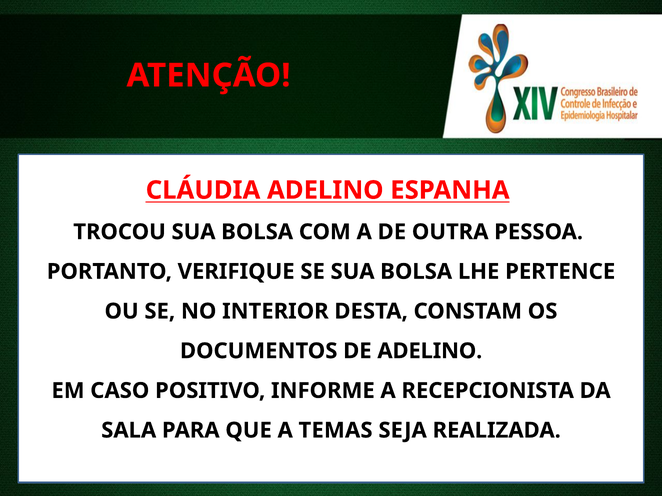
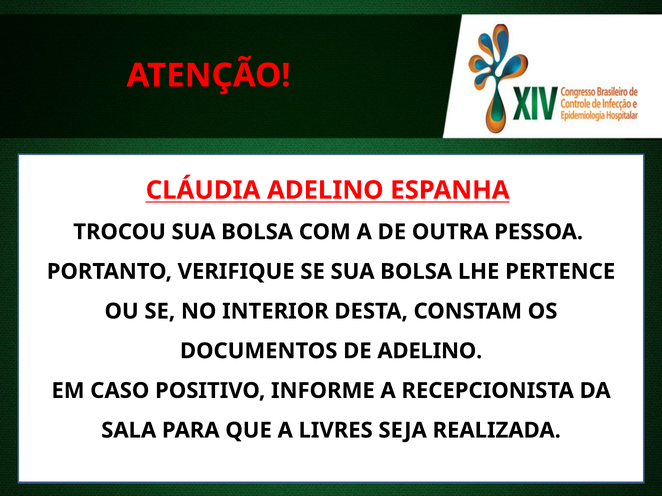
TEMAS: TEMAS -> LIVRES
